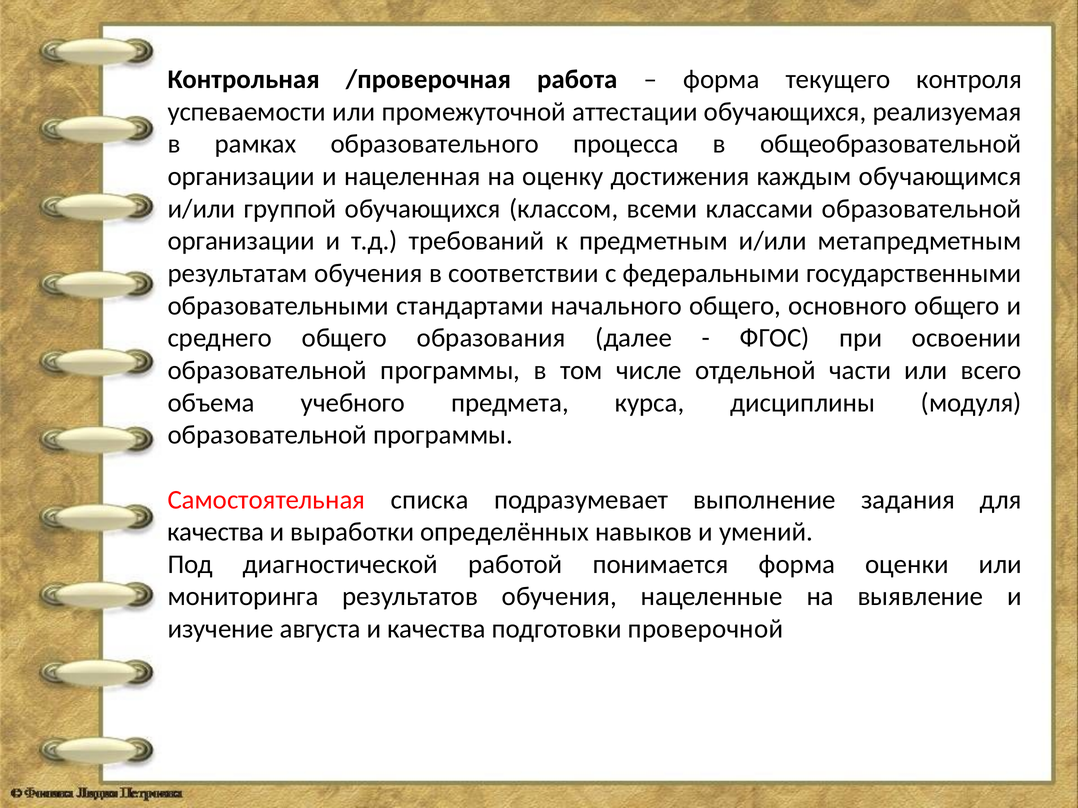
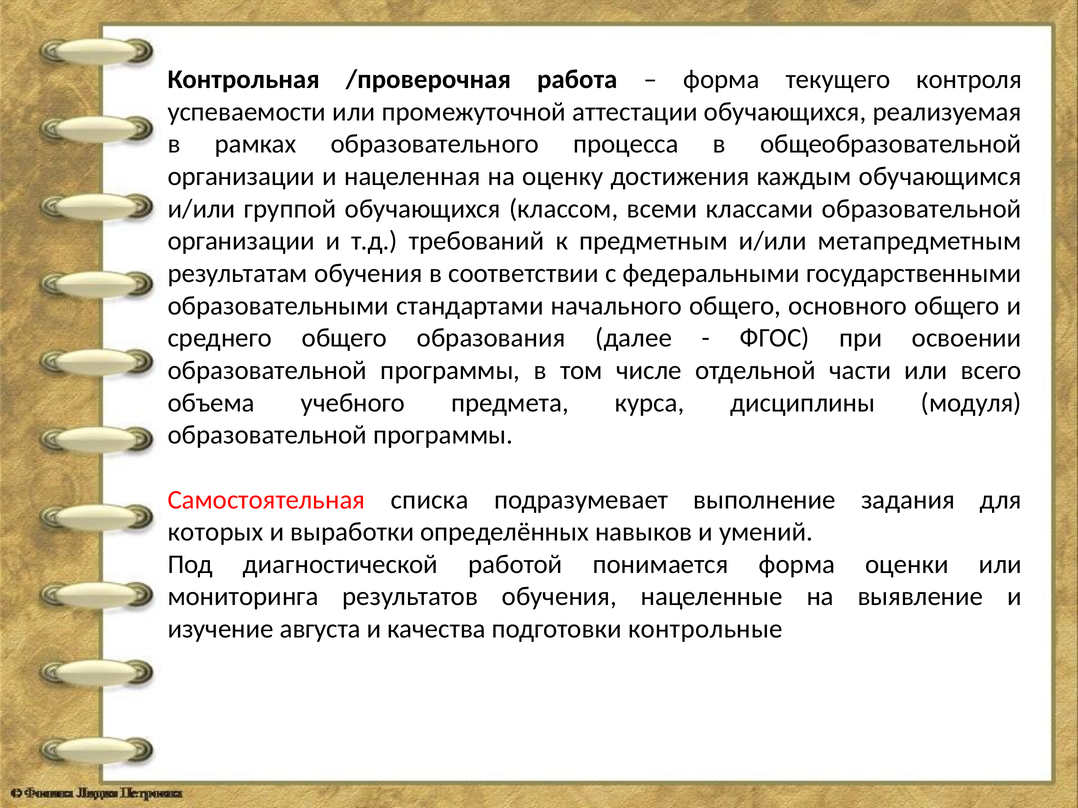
качества at (216, 532): качества -> которых
проверочной: проверочной -> контрольные
